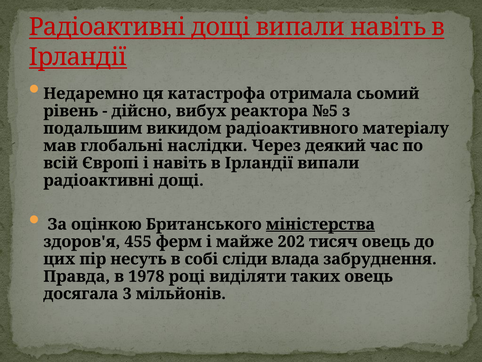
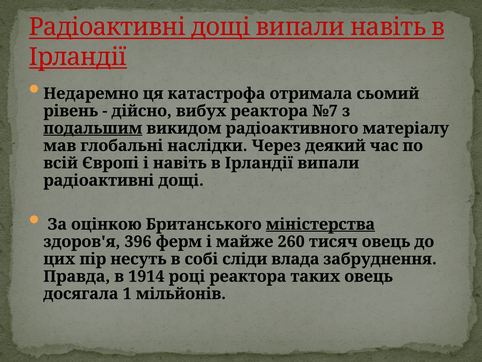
№5: №5 -> №7
подальшим underline: none -> present
455: 455 -> 396
202: 202 -> 260
1978: 1978 -> 1914
році виділяти: виділяти -> реактора
3: 3 -> 1
